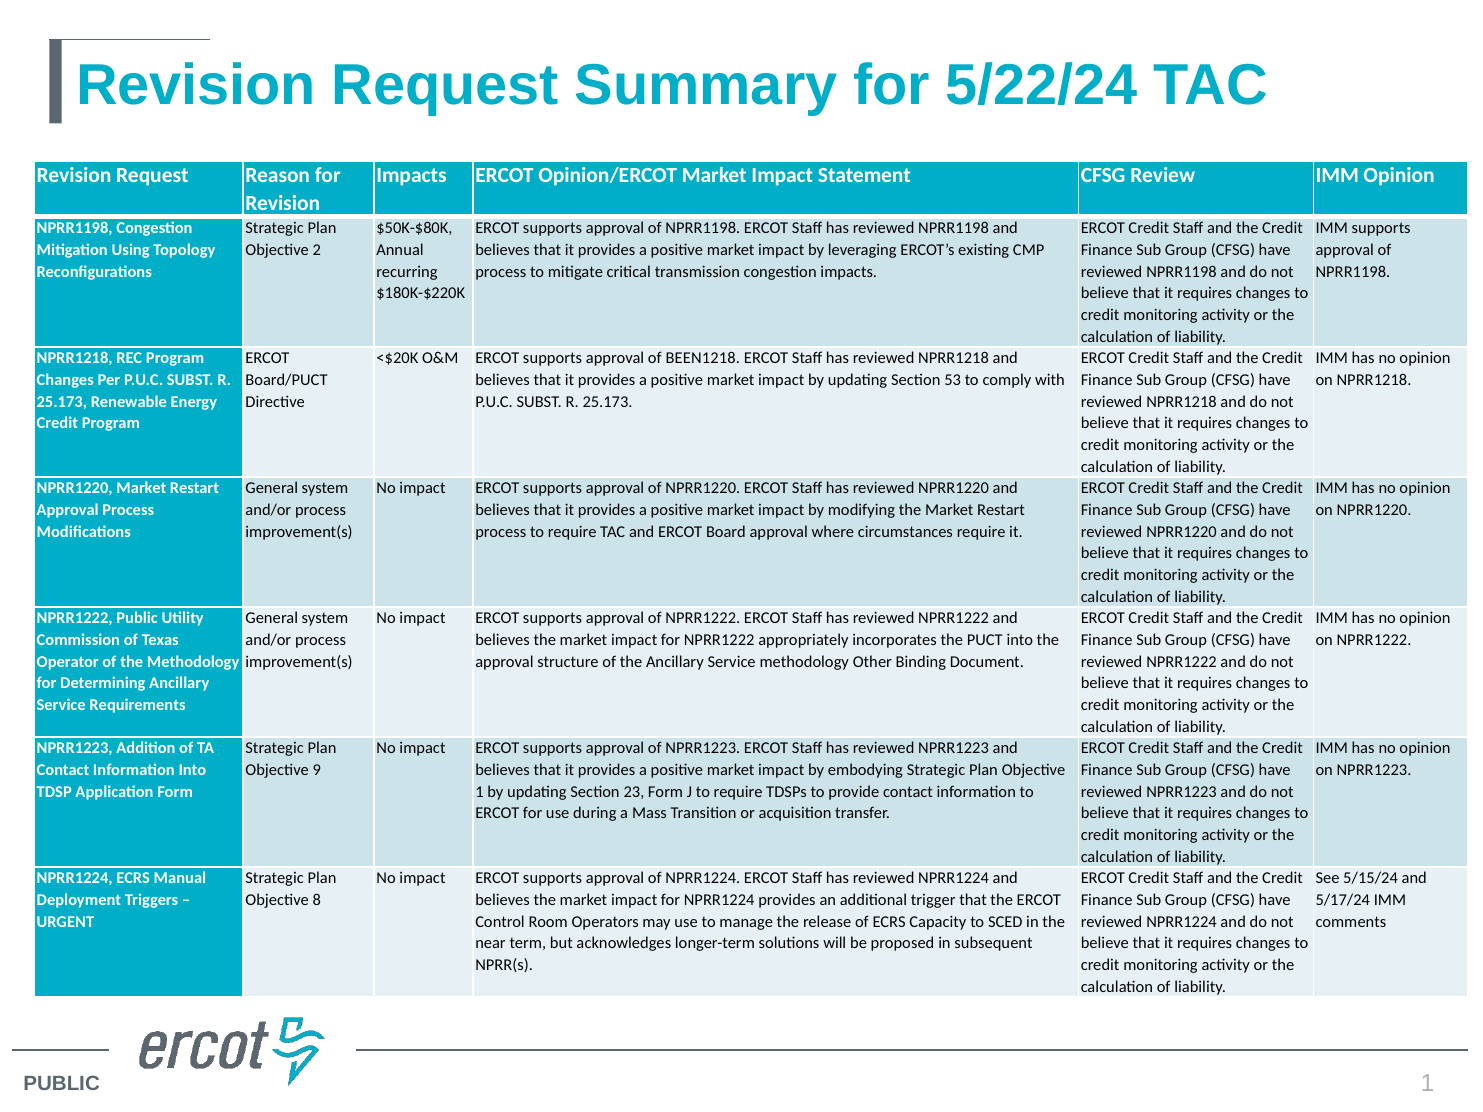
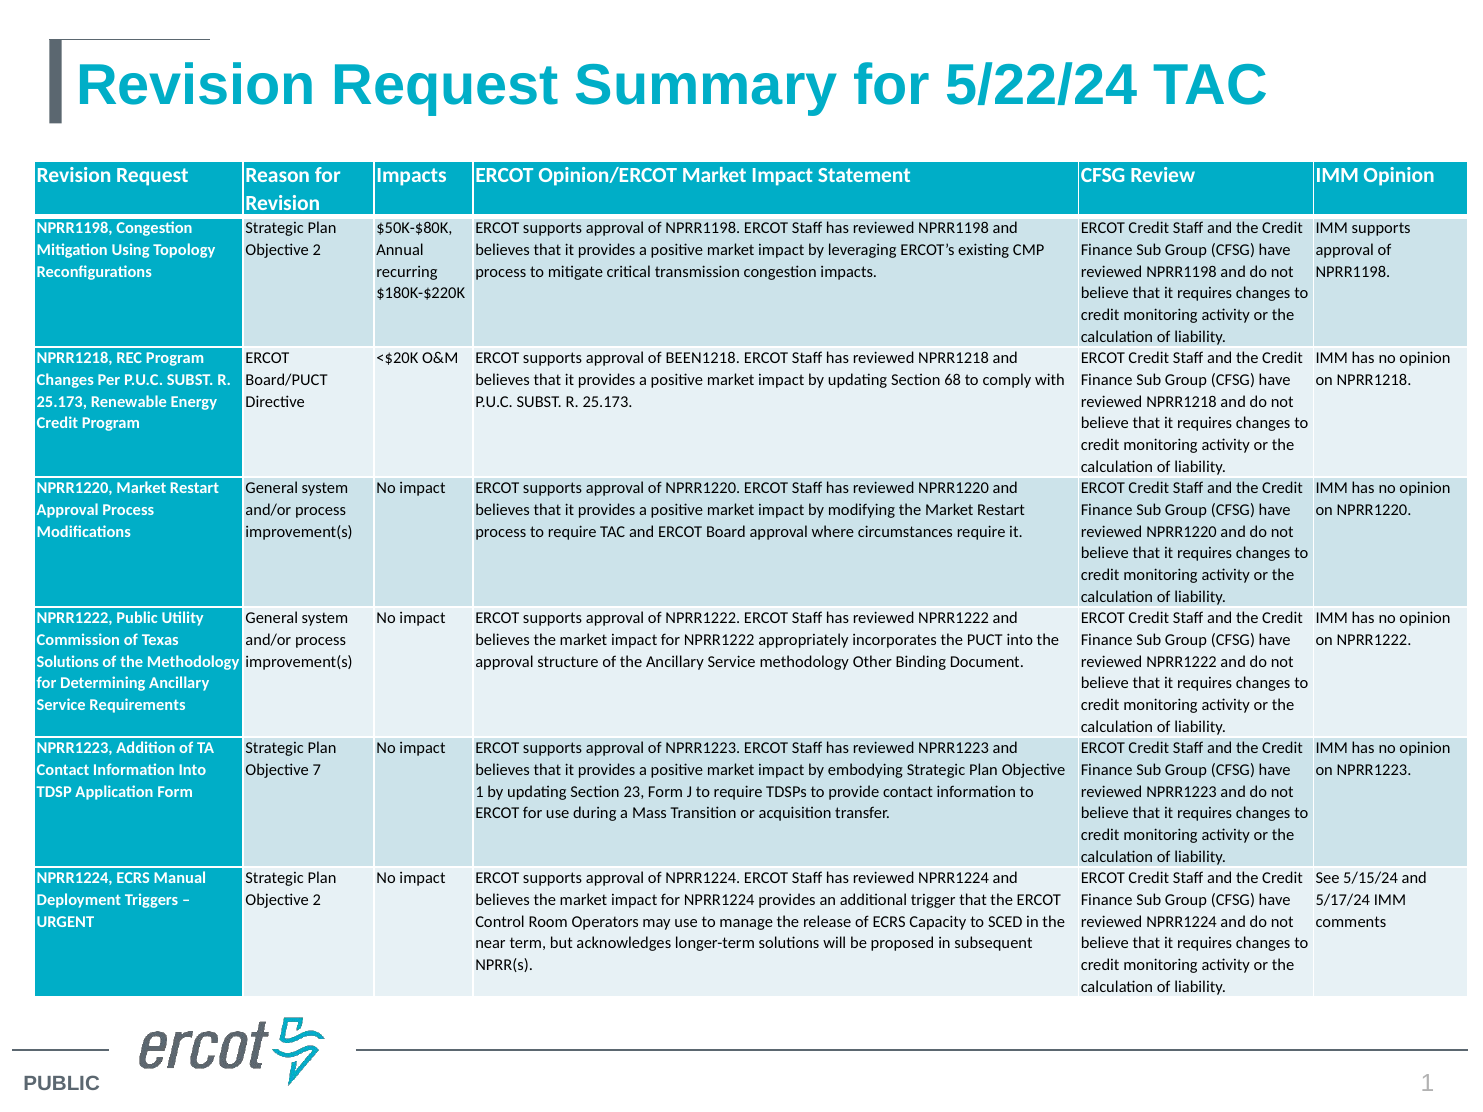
53: 53 -> 68
Operator at (68, 662): Operator -> Solutions
9: 9 -> 7
8 at (317, 900): 8 -> 2
